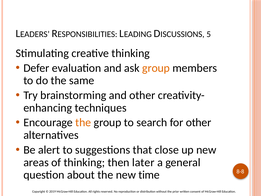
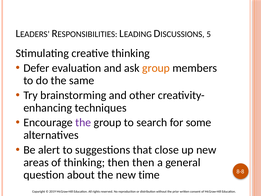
the at (83, 122) colour: orange -> purple
for other: other -> some
then later: later -> then
